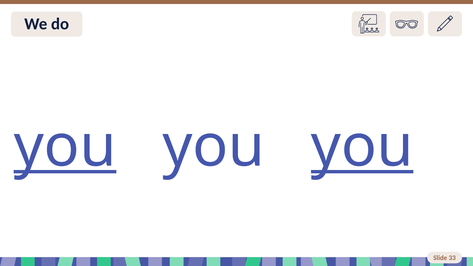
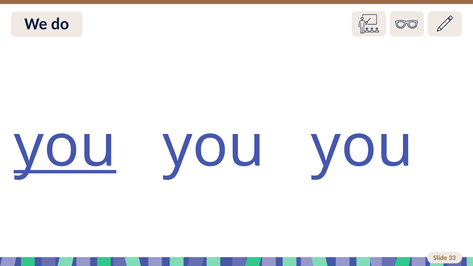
you at (362, 146) underline: present -> none
